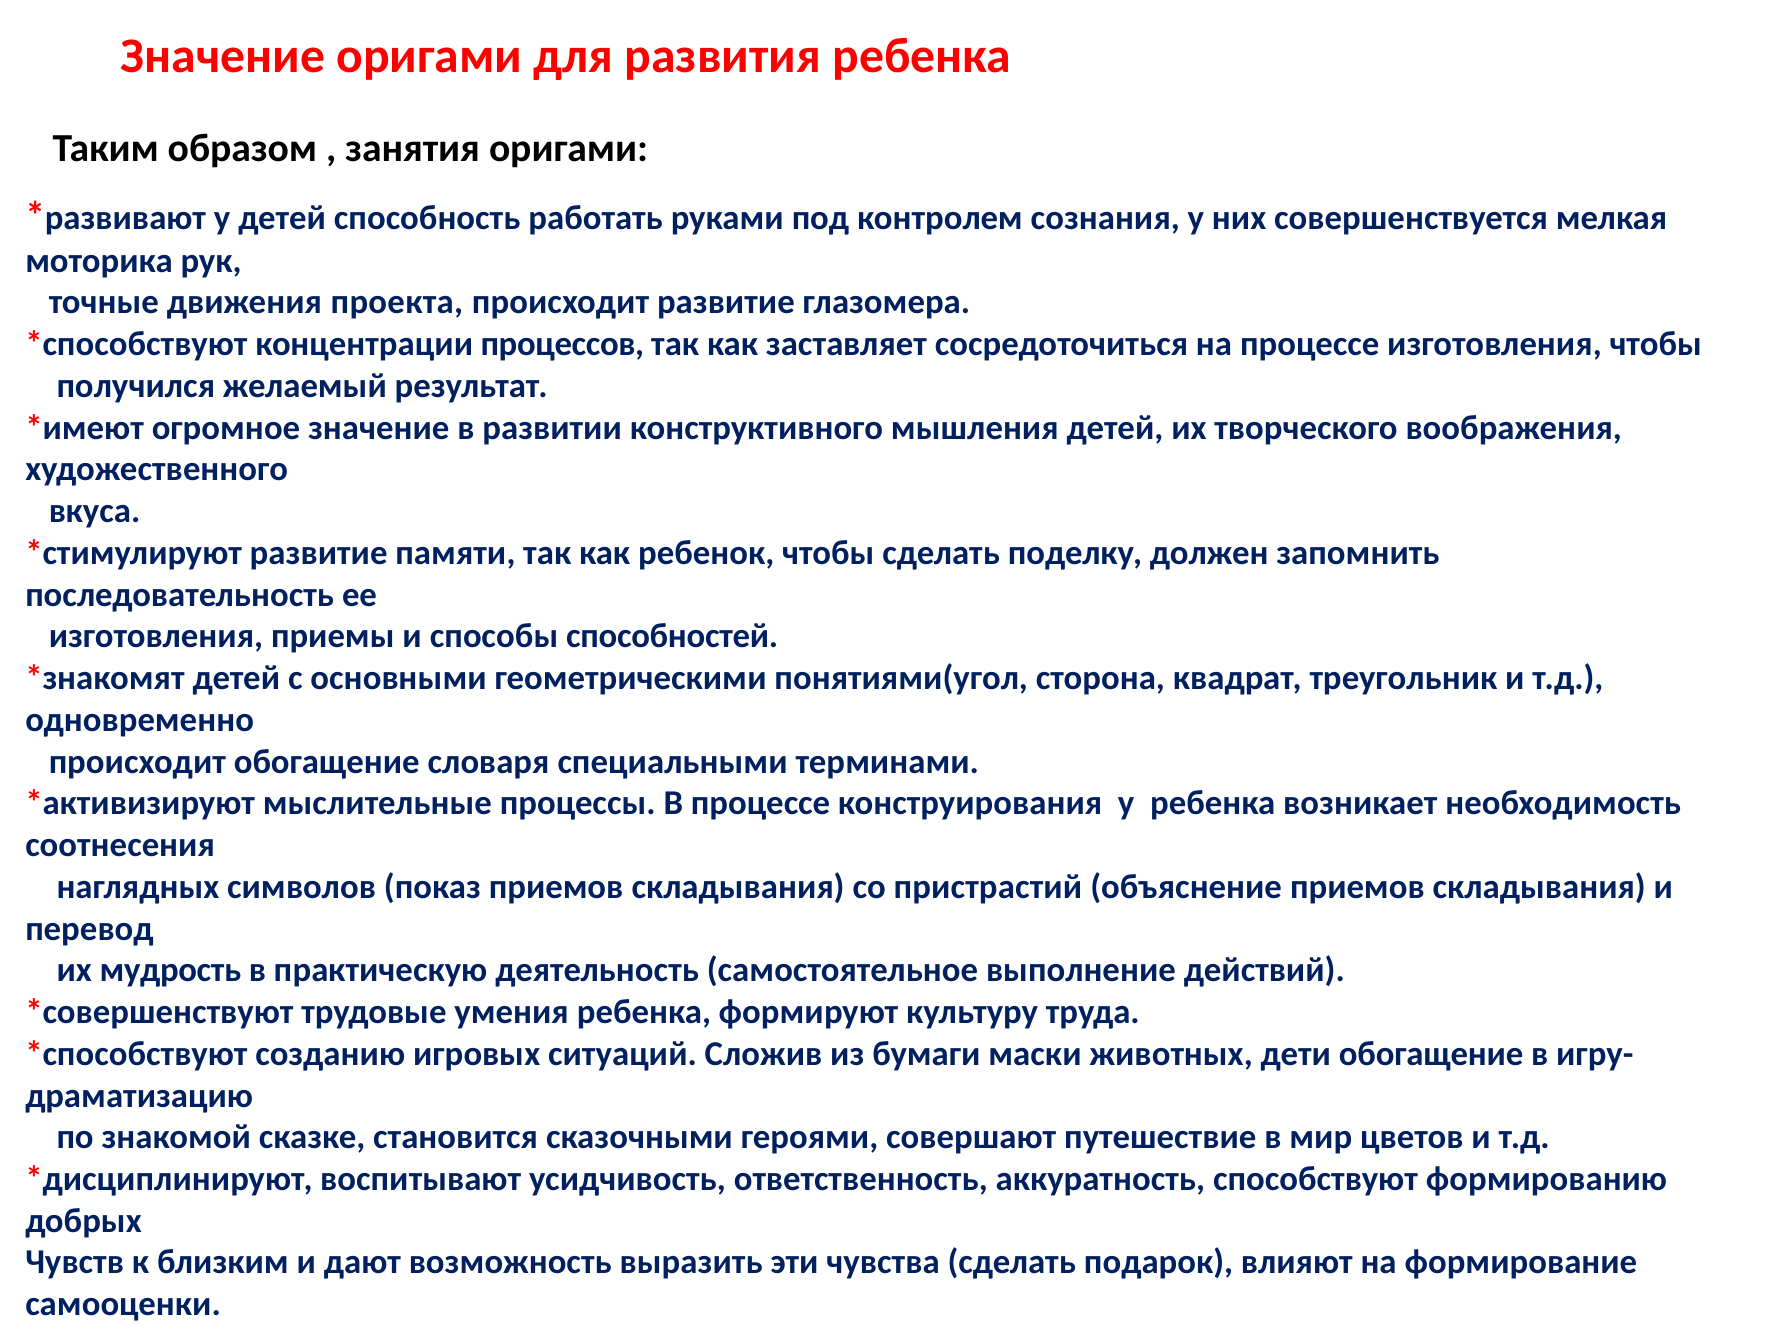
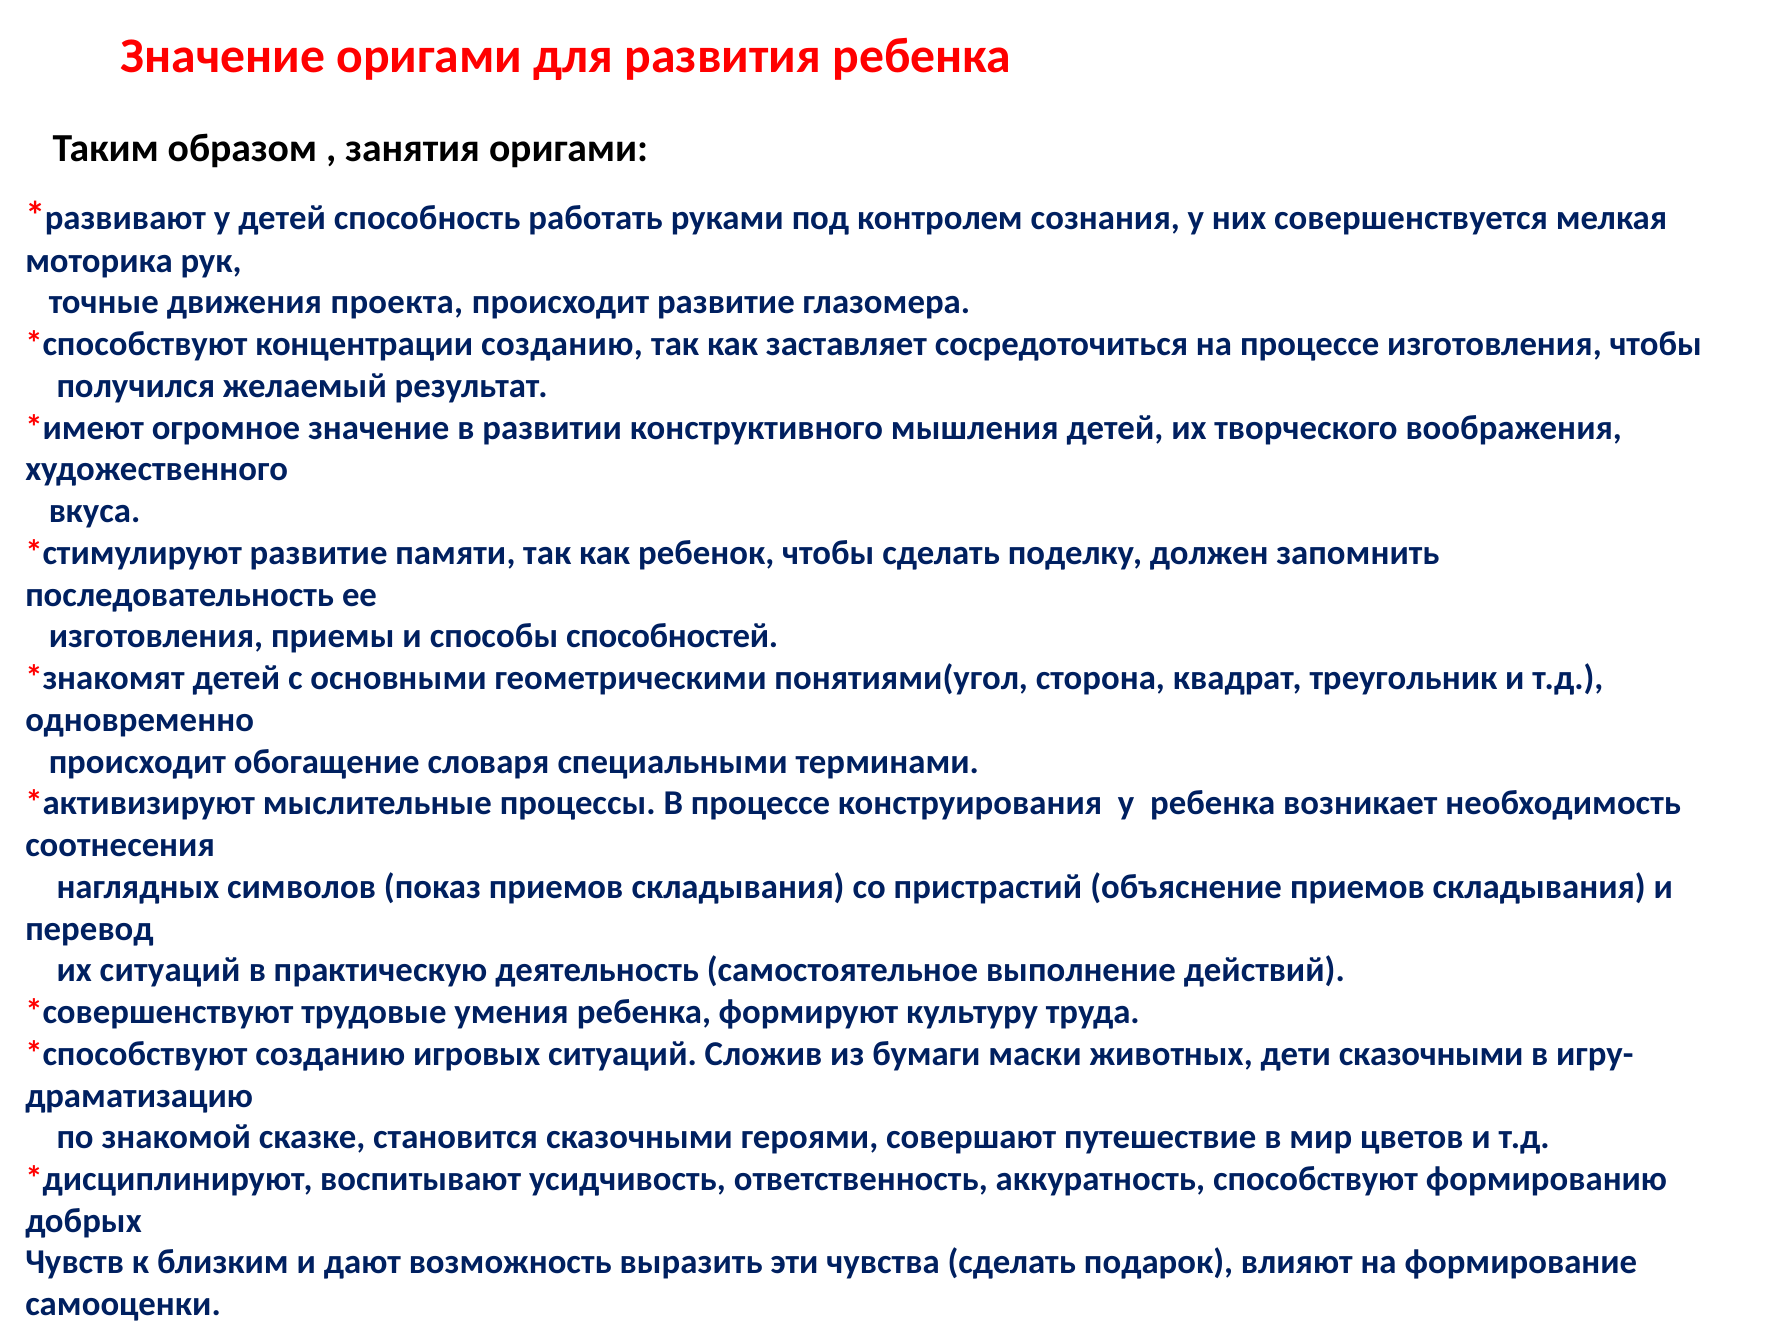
концентрации процессов: процессов -> созданию
их мудрость: мудрость -> ситуаций
дети обогащение: обогащение -> сказочными
